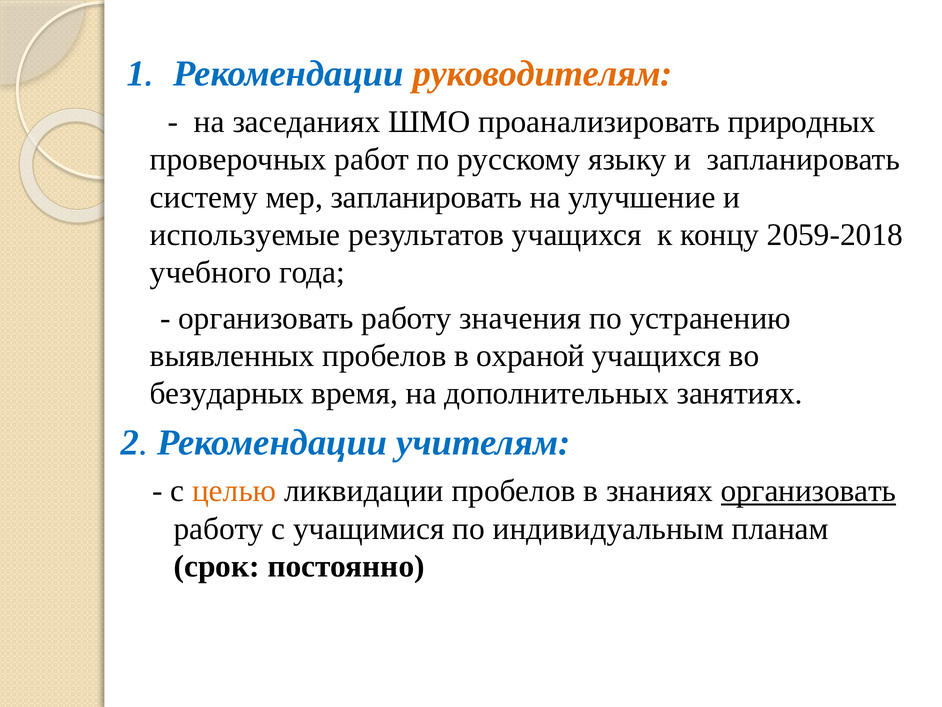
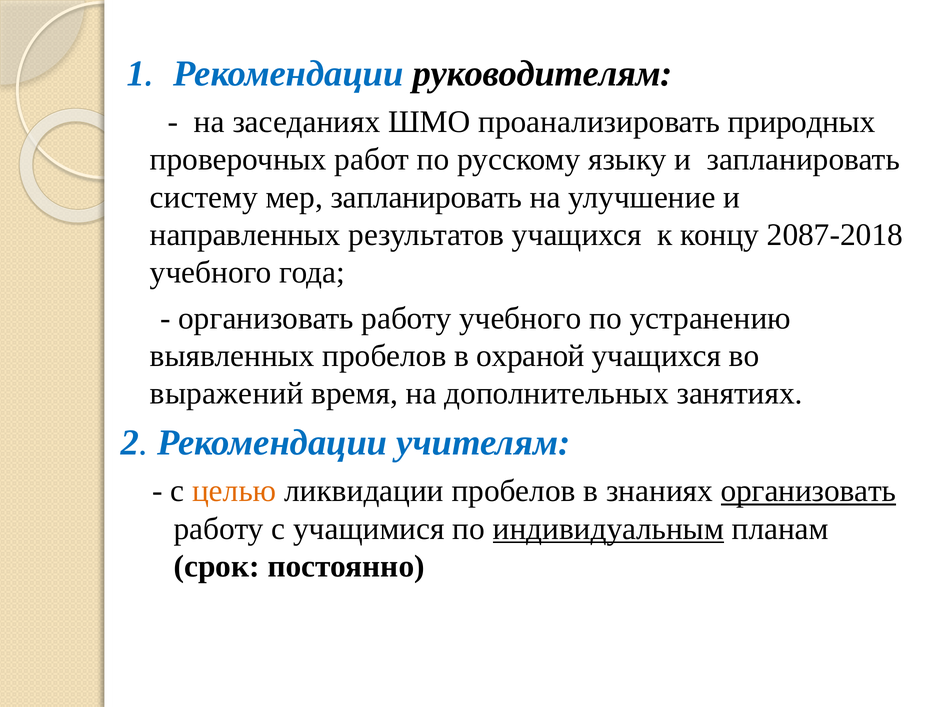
руководителям colour: orange -> black
используемые: используемые -> направленных
2059-2018: 2059-2018 -> 2087-2018
работу значения: значения -> учебного
безударных: безударных -> выражений
индивидуальным underline: none -> present
